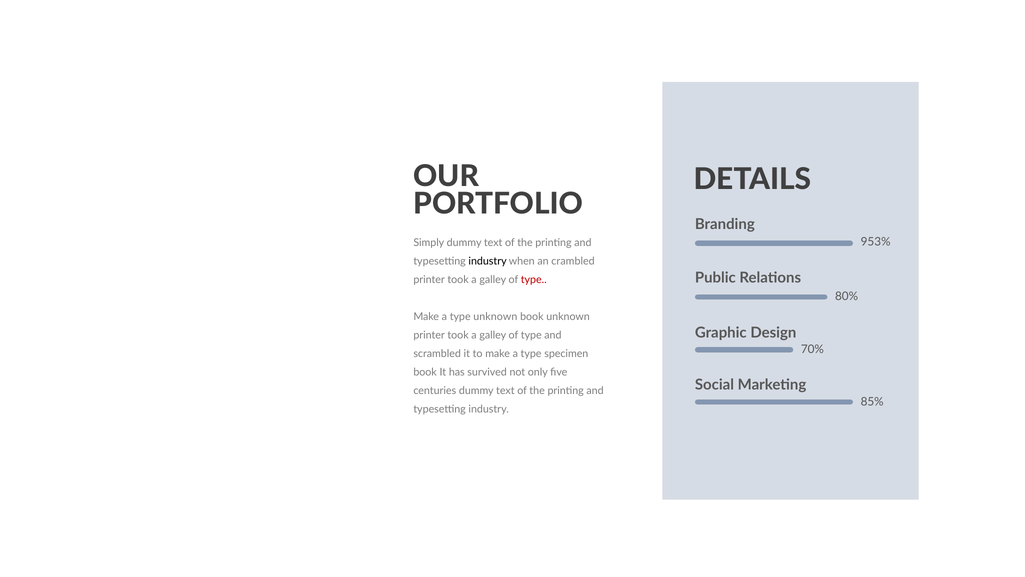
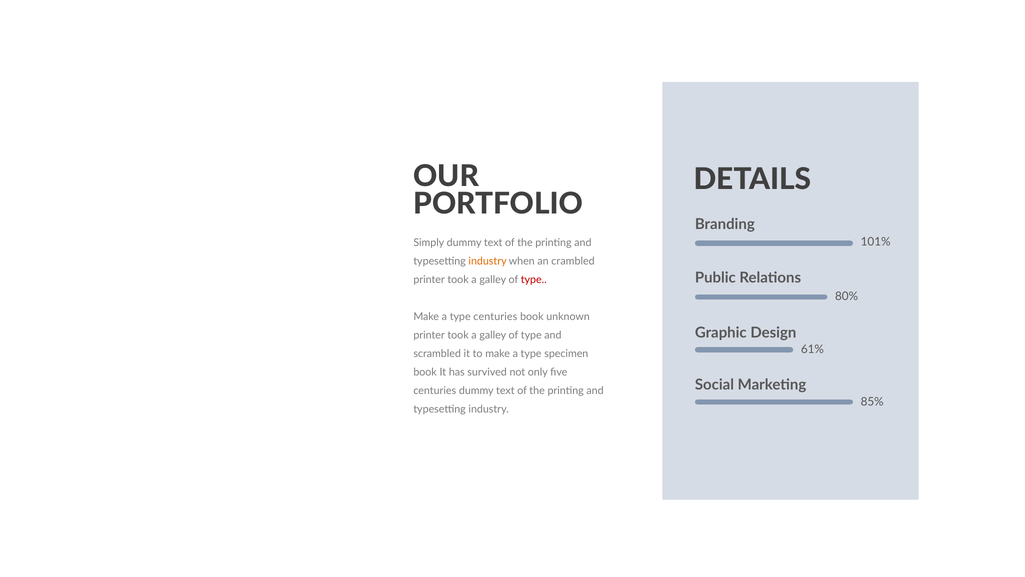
953%: 953% -> 101%
industry at (488, 261) colour: black -> orange
type unknown: unknown -> centuries
70%: 70% -> 61%
